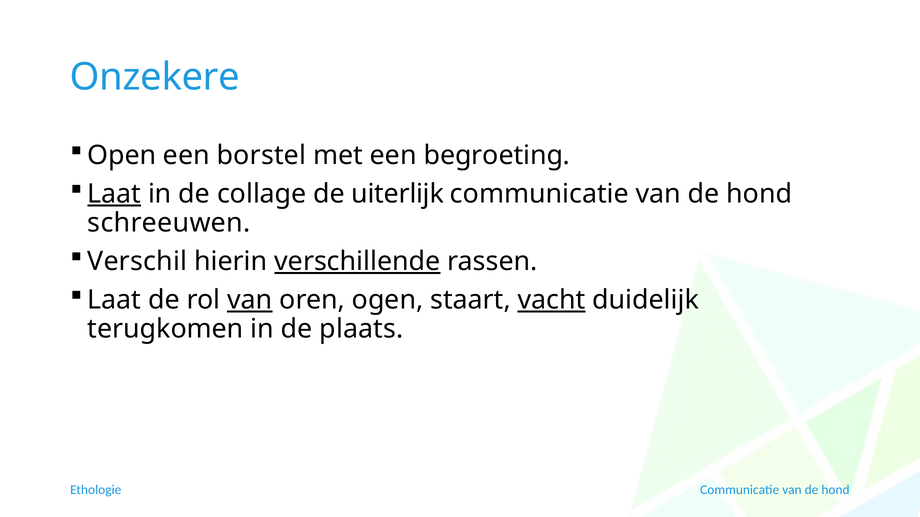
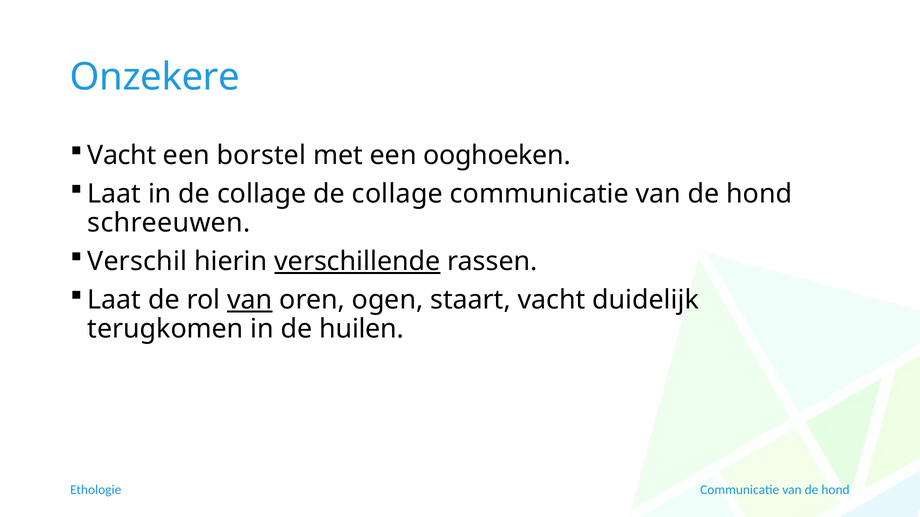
Open at (122, 156): Open -> Vacht
begroeting: begroeting -> ooghoeken
Laat at (114, 194) underline: present -> none
collage de uiterlijk: uiterlijk -> collage
vacht at (552, 300) underline: present -> none
plaats: plaats -> huilen
